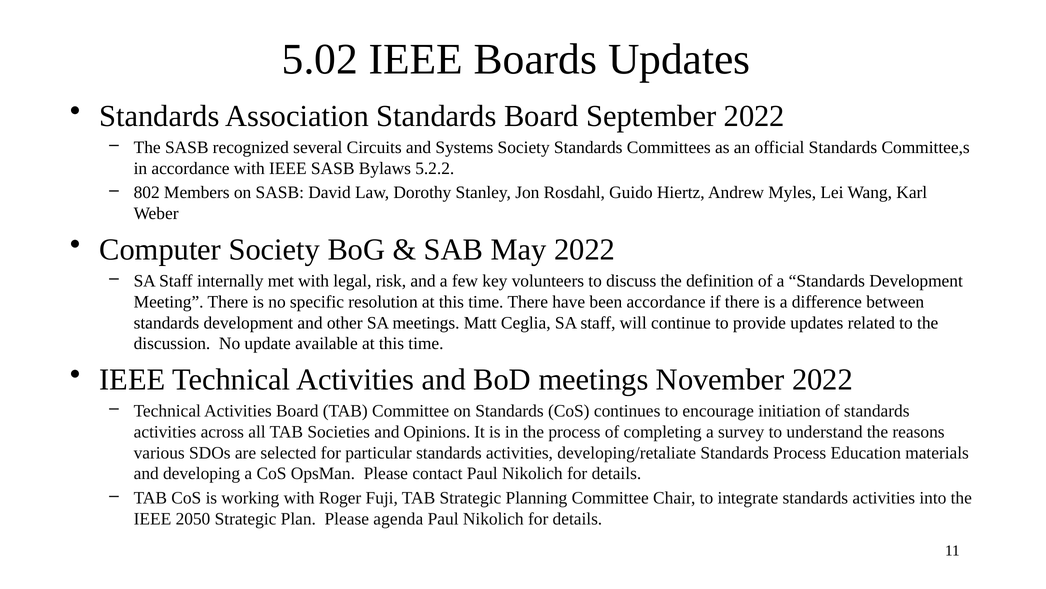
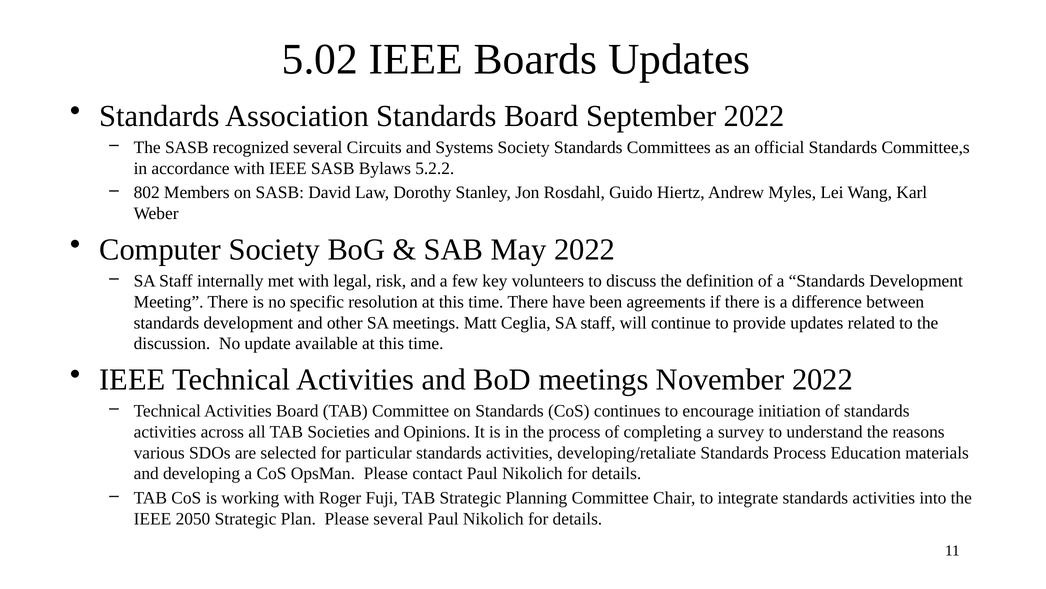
been accordance: accordance -> agreements
Please agenda: agenda -> several
